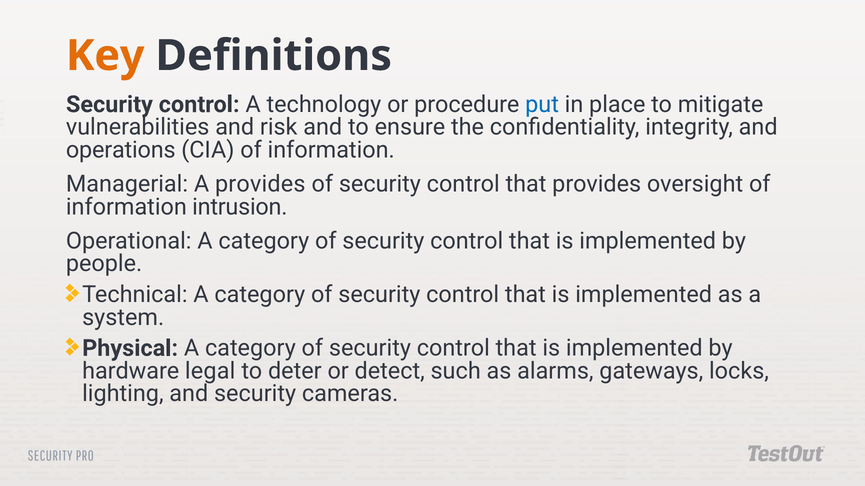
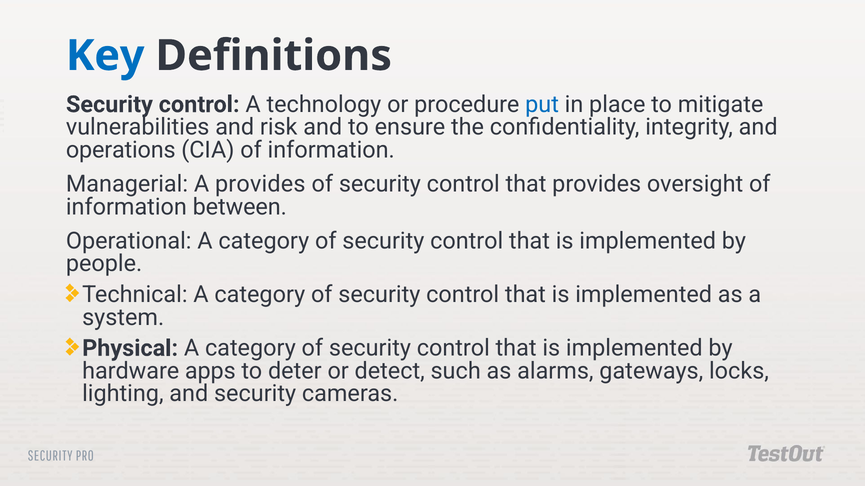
Key colour: orange -> blue
intrusion: intrusion -> between
legal: legal -> apps
